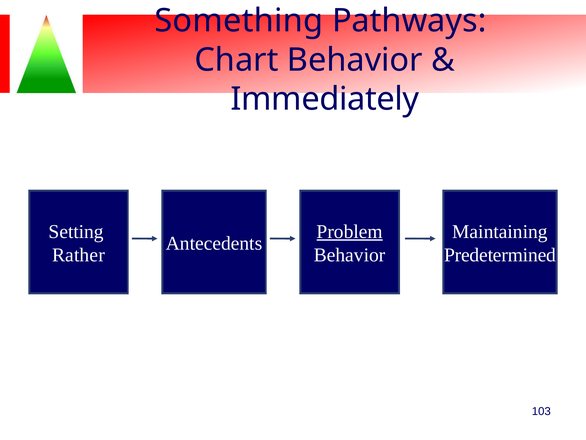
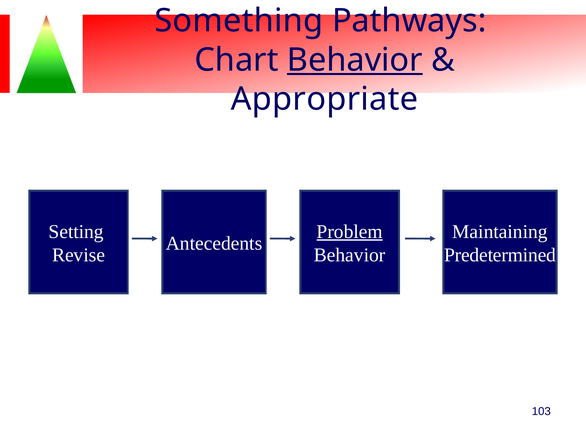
Behavior at (355, 60) underline: none -> present
Immediately: Immediately -> Appropriate
Rather: Rather -> Revise
